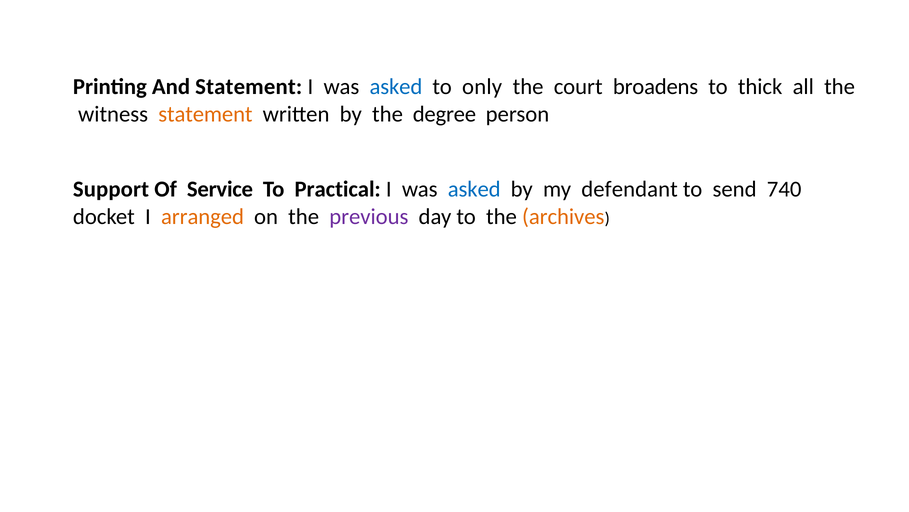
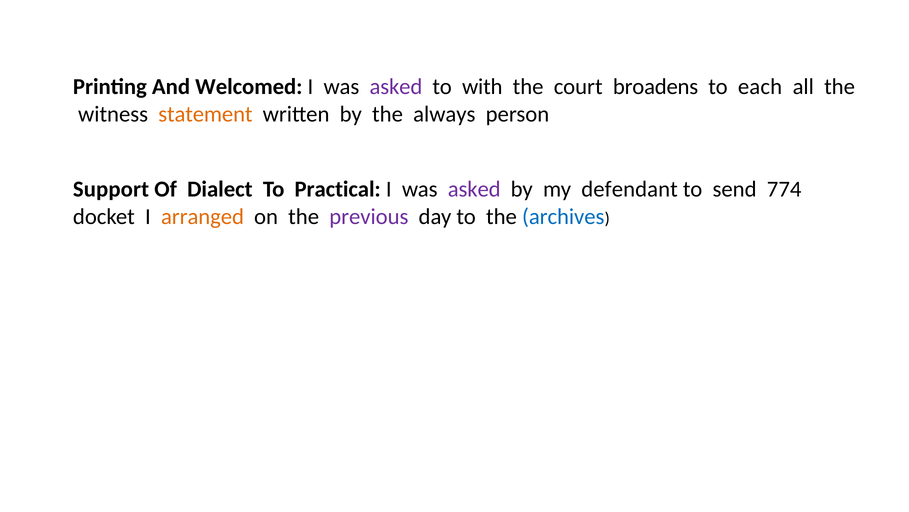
And Statement: Statement -> Welcomed
asked at (396, 87) colour: blue -> purple
only: only -> with
thick: thick -> each
degree: degree -> always
Service: Service -> Dialect
asked at (474, 189) colour: blue -> purple
740: 740 -> 774
archives colour: orange -> blue
